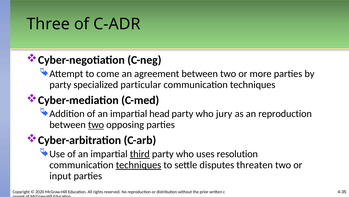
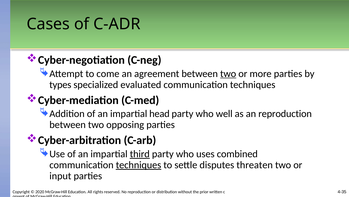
Three: Three -> Cases
two at (228, 73) underline: none -> present
party at (60, 84): party -> types
particular: particular -> evaluated
jury: jury -> well
two at (96, 124) underline: present -> none
resolution: resolution -> combined
